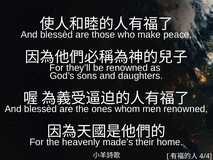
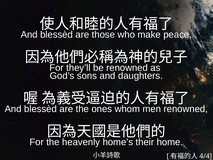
made’s: made’s -> home’s
